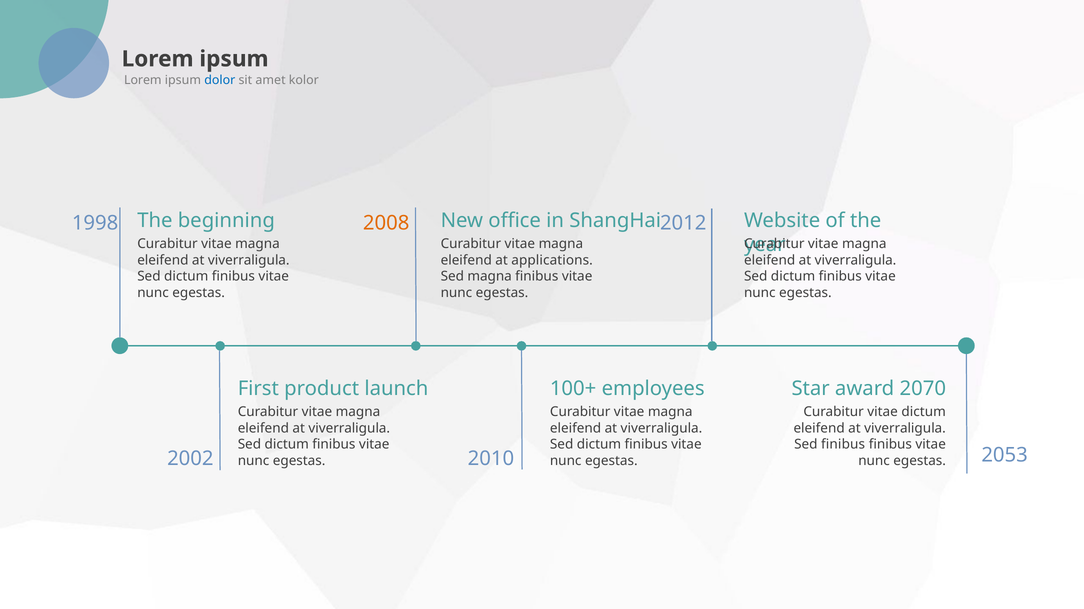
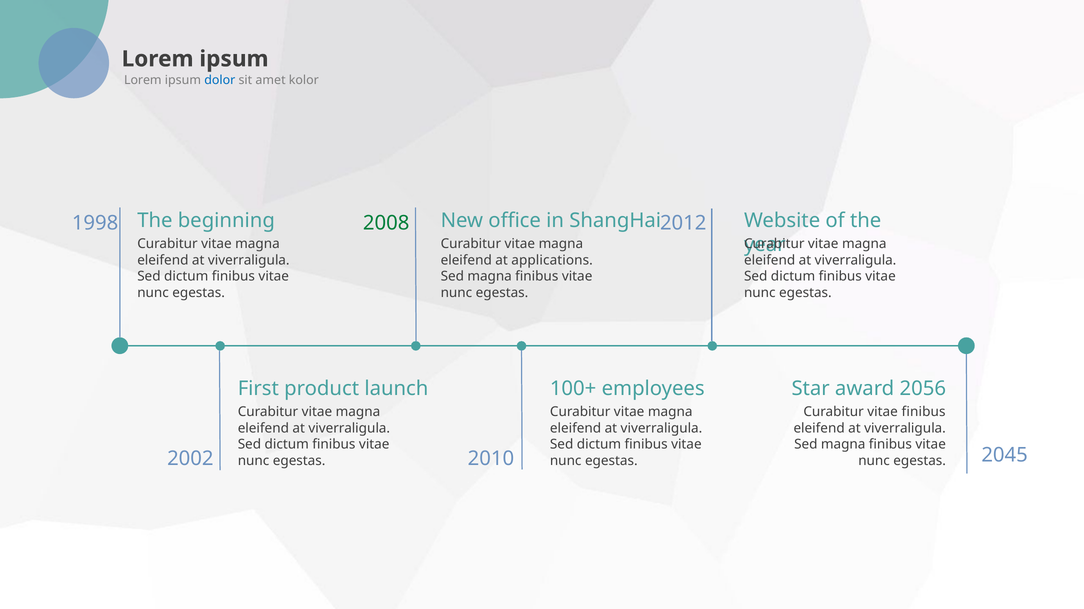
2008 colour: orange -> green
2070: 2070 -> 2056
vitae dictum: dictum -> finibus
finibus at (843, 445): finibus -> magna
2053: 2053 -> 2045
